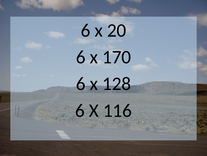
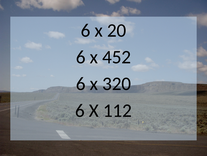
170: 170 -> 452
128: 128 -> 320
116: 116 -> 112
